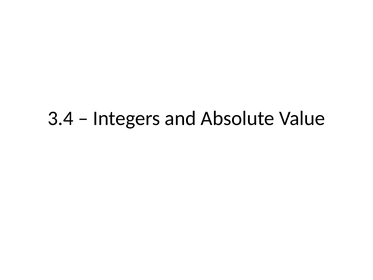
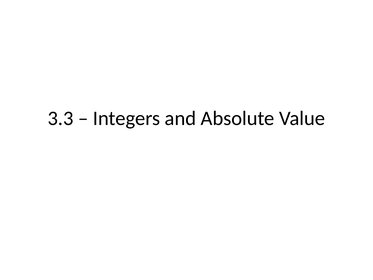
3.4: 3.4 -> 3.3
